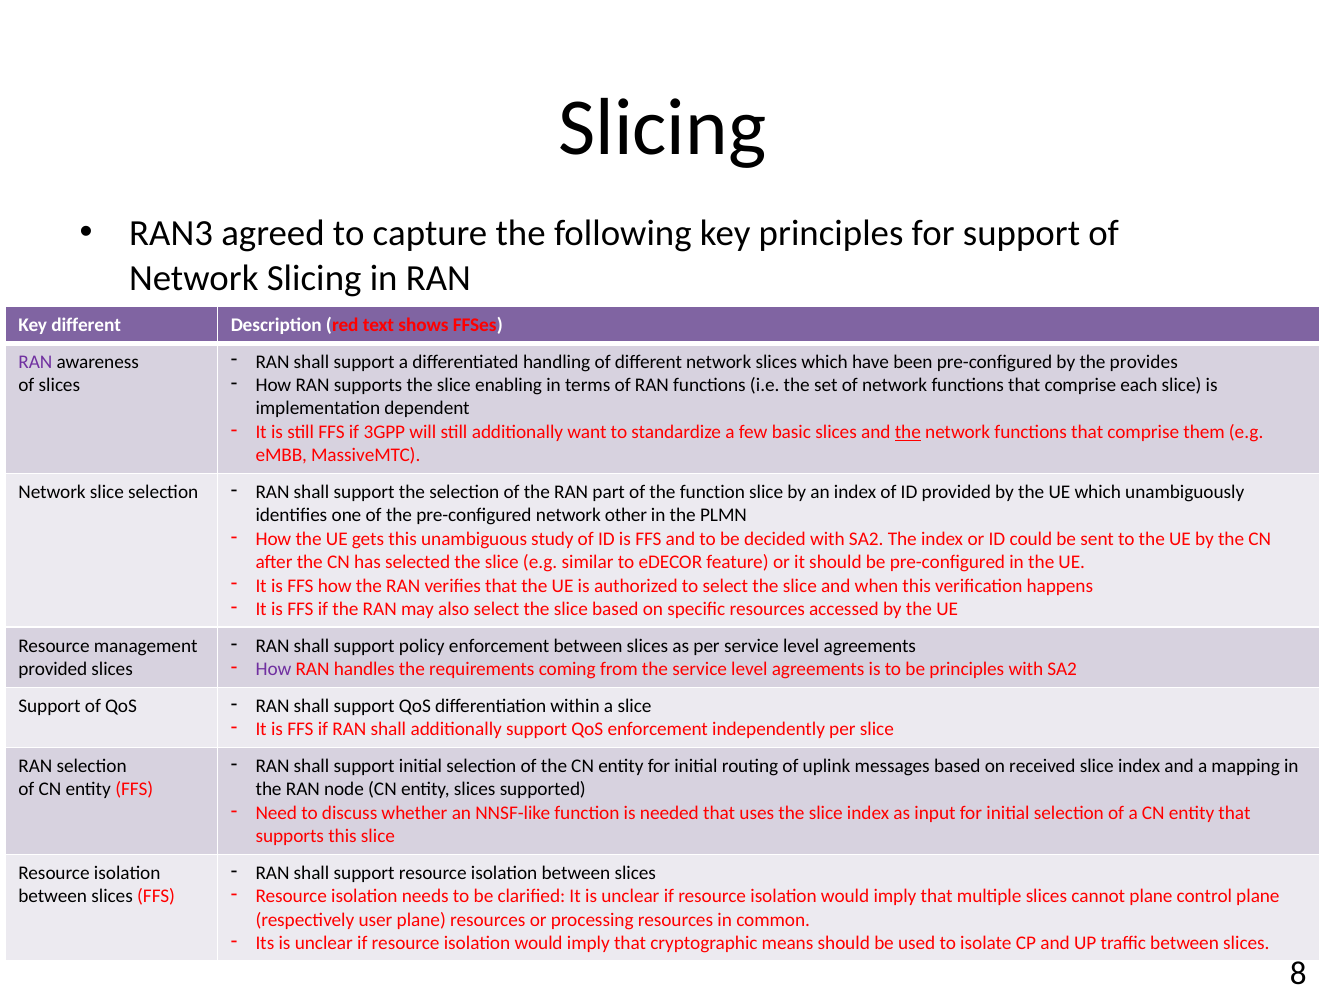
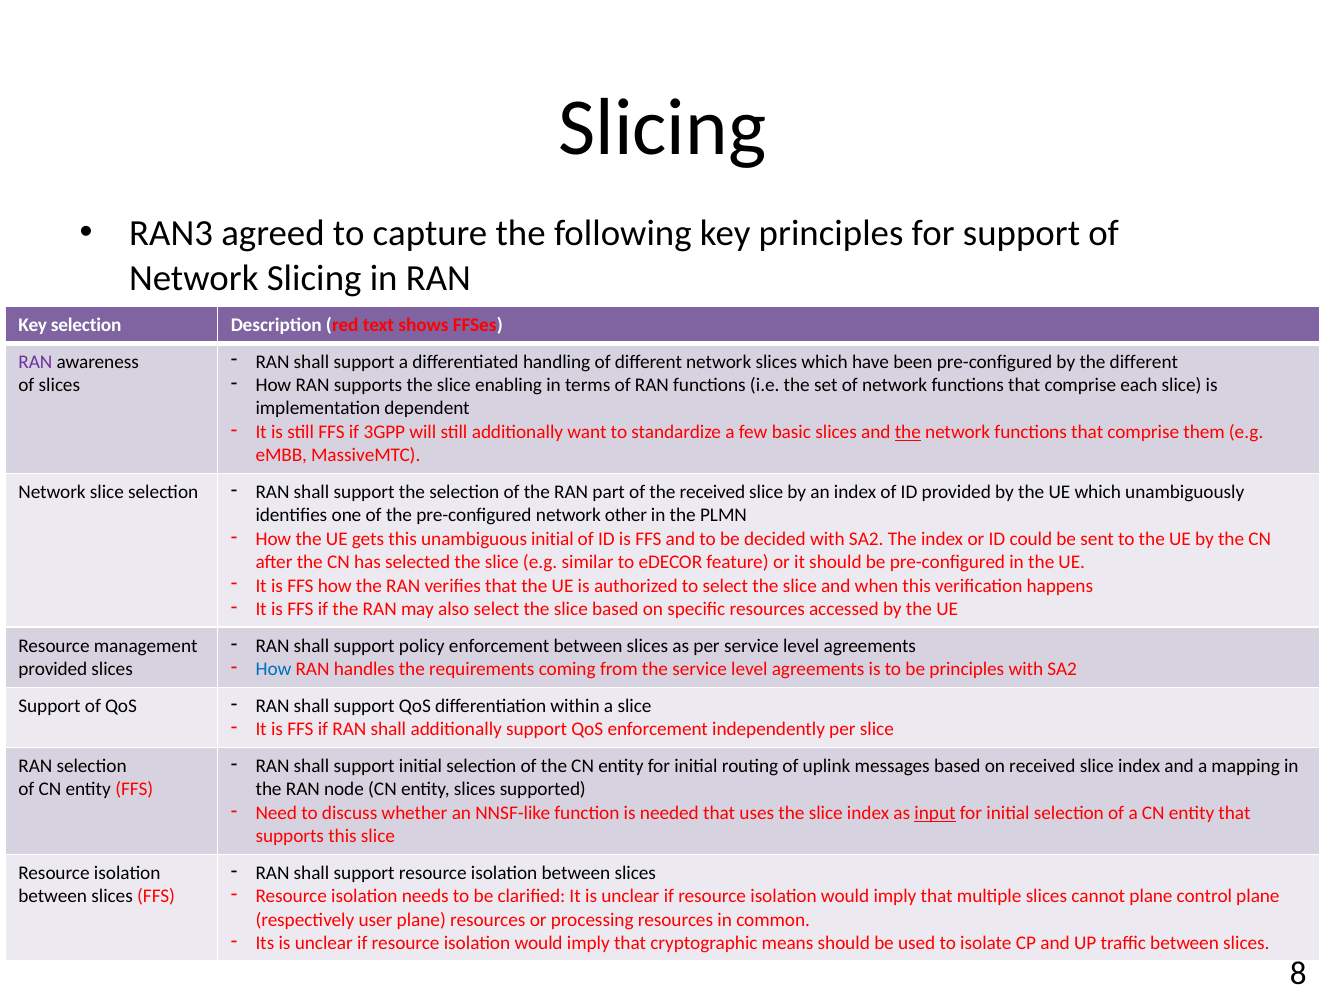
Key different: different -> selection
the provides: provides -> different
the function: function -> received
unambiguous study: study -> initial
How at (273, 670) colour: purple -> blue
input underline: none -> present
